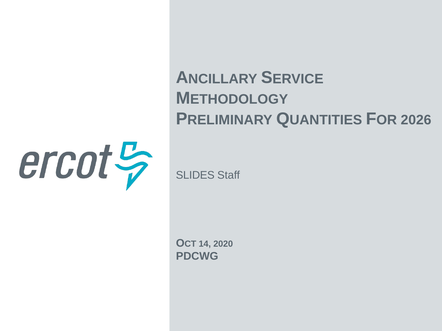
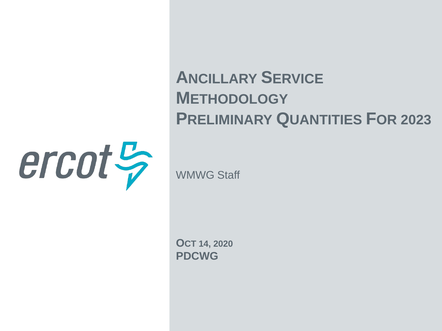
2026: 2026 -> 2023
SLIDES: SLIDES -> WMWG
